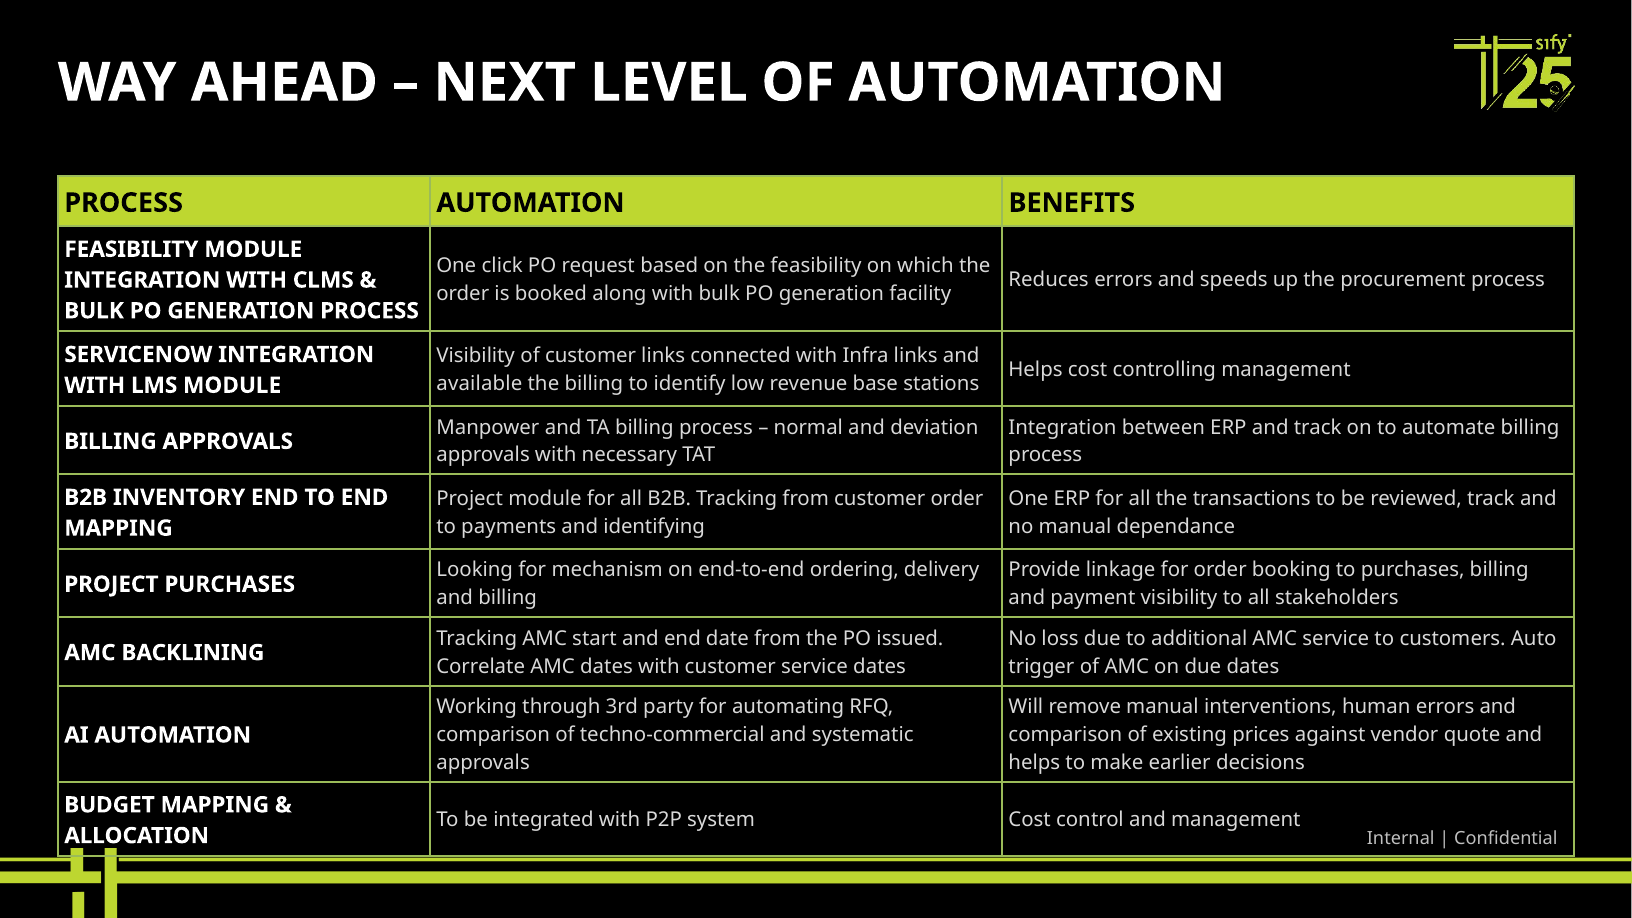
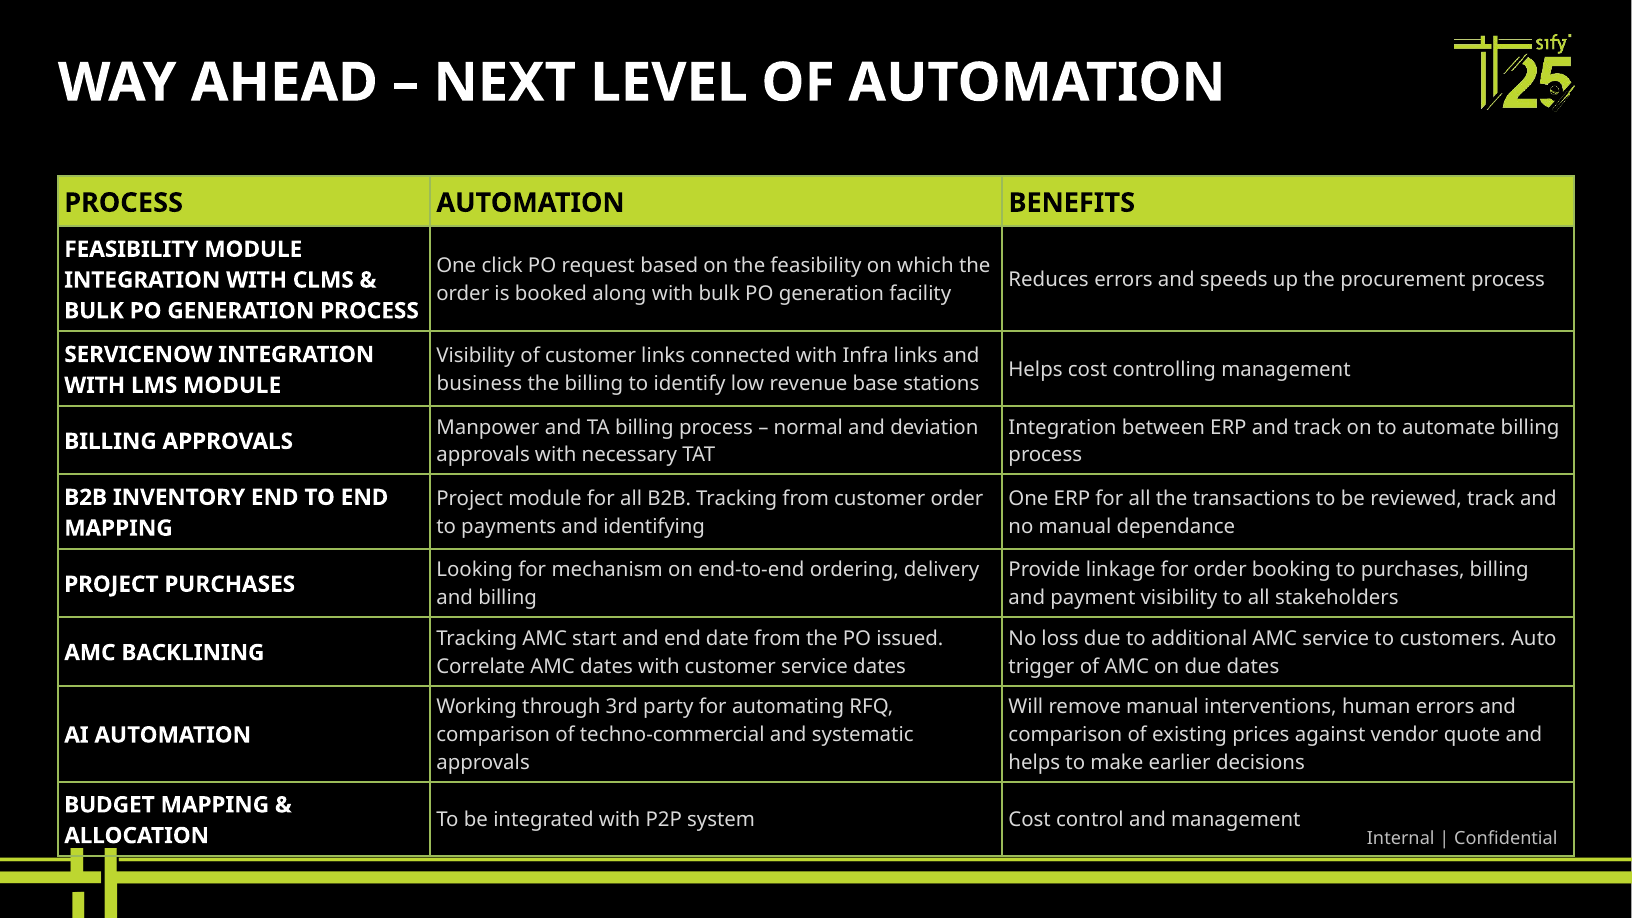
available: available -> business
